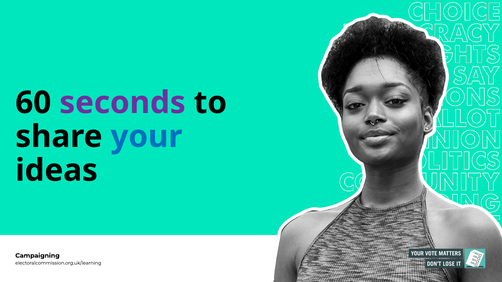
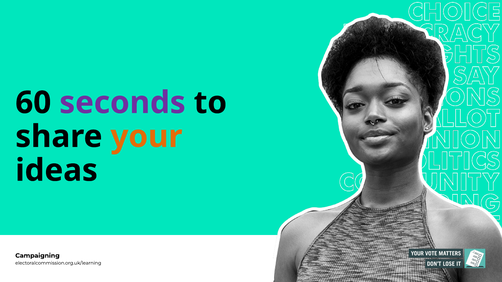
your colour: blue -> orange
